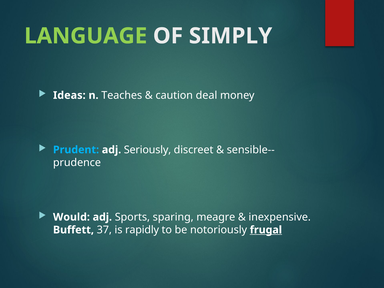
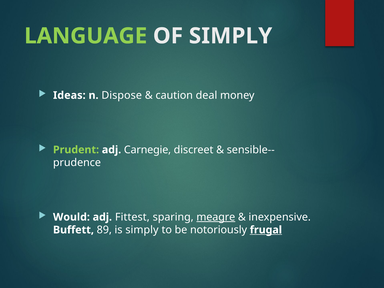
Teaches: Teaches -> Dispose
Prudent colour: light blue -> light green
Seriously: Seriously -> Carnegie
Sports: Sports -> Fittest
meagre underline: none -> present
37: 37 -> 89
is rapidly: rapidly -> simply
